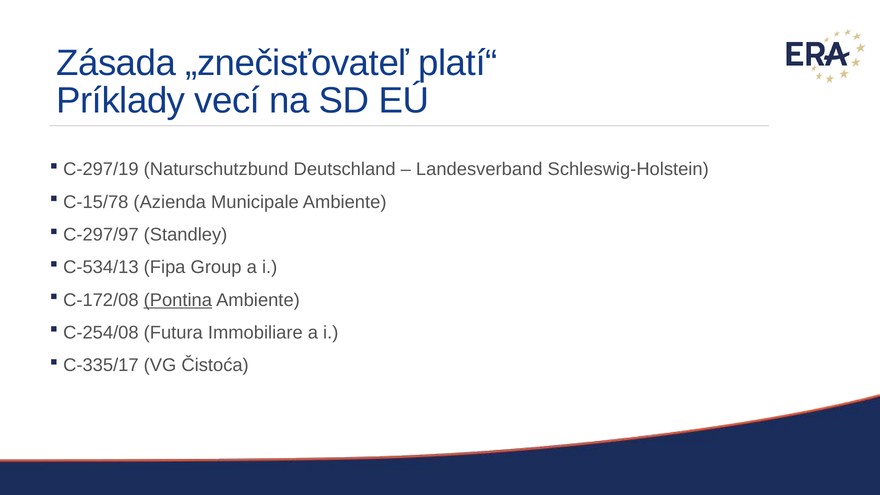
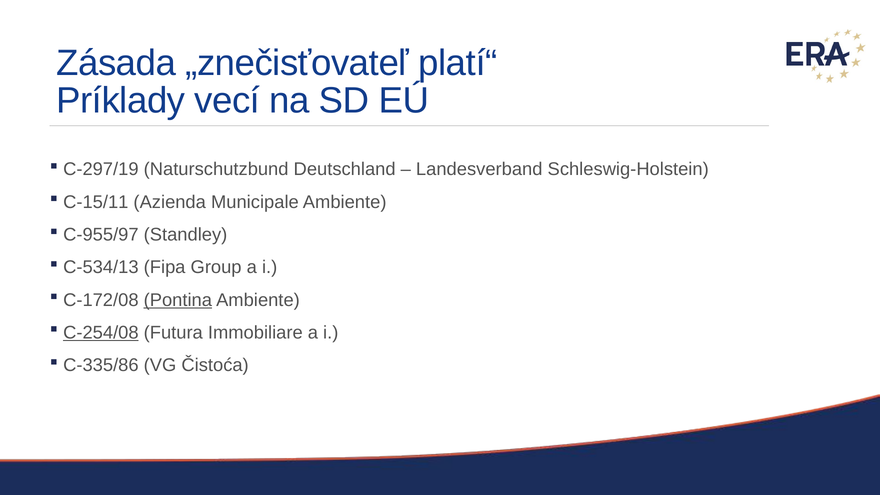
C-15/78: C-15/78 -> C-15/11
C-297/97: C-297/97 -> C-955/97
C-254/08 underline: none -> present
C-335/17: C-335/17 -> C-335/86
